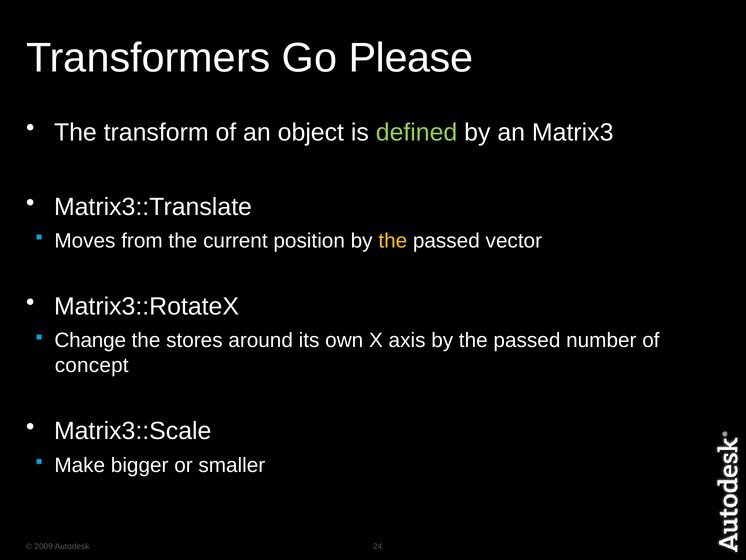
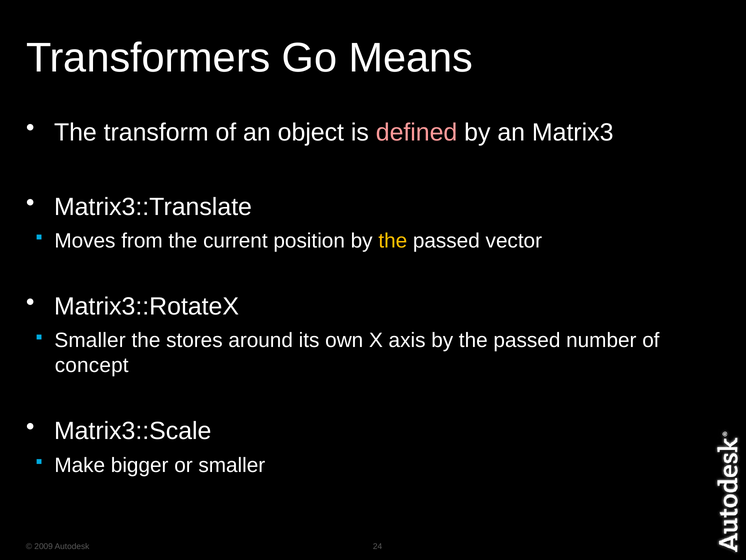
Please: Please -> Means
defined colour: light green -> pink
Change at (90, 340): Change -> Smaller
